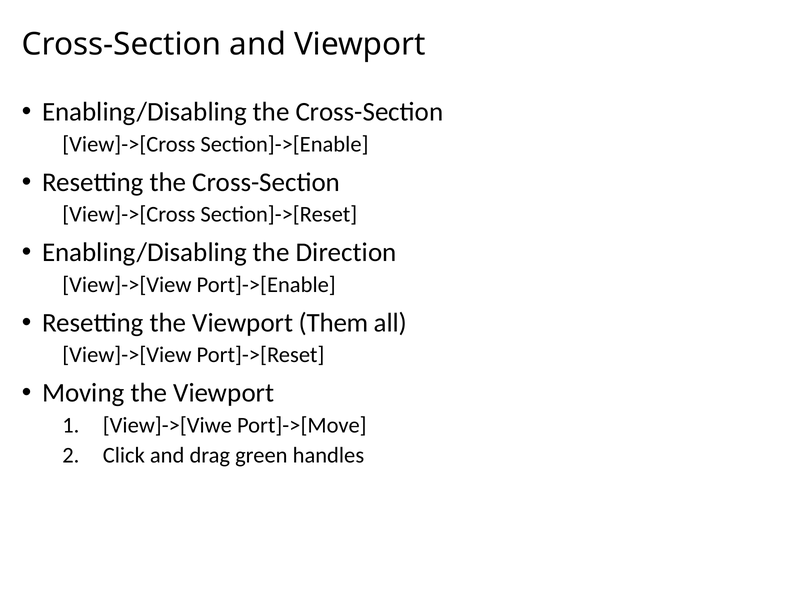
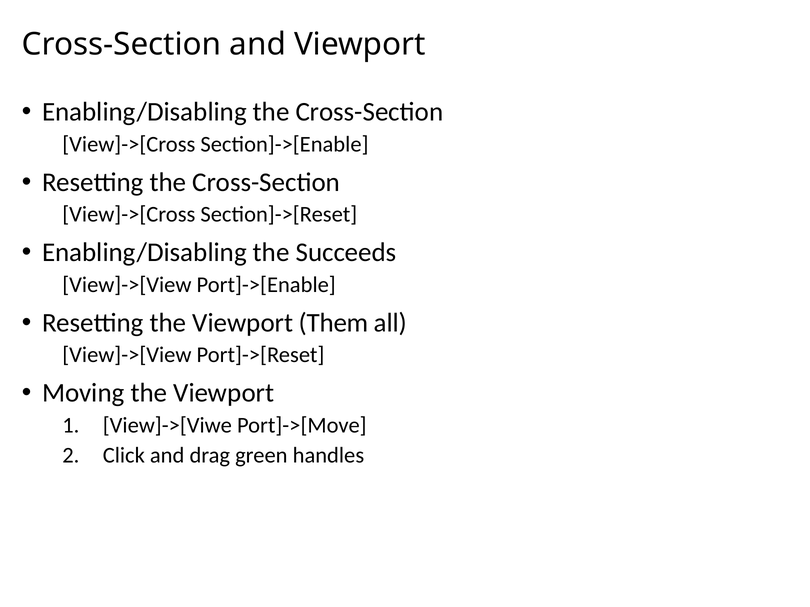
Direction: Direction -> Succeeds
